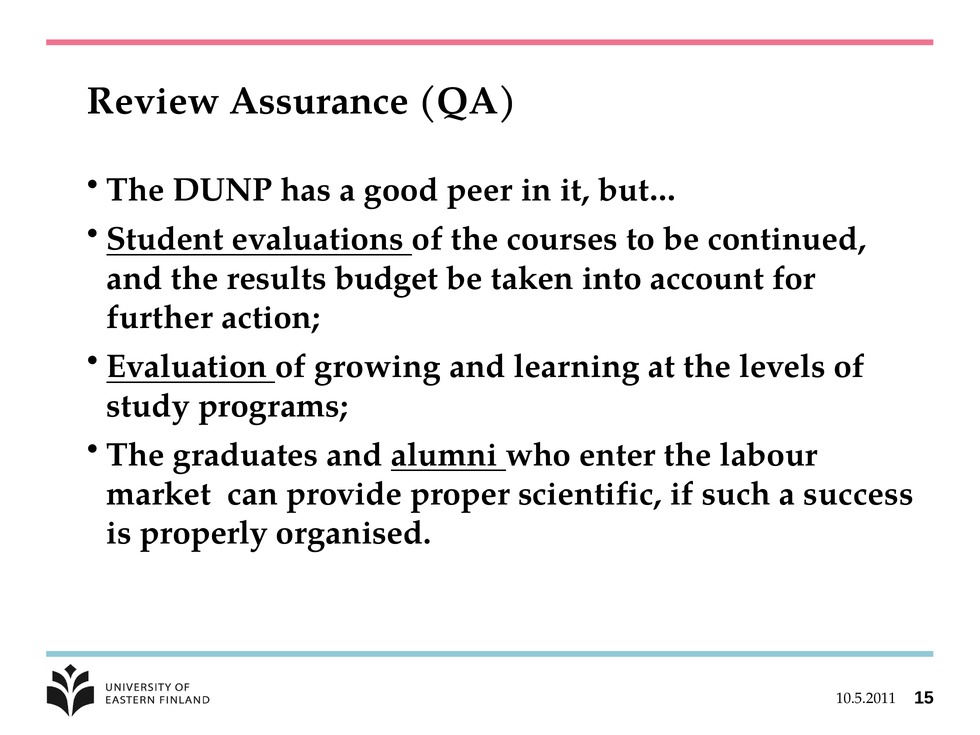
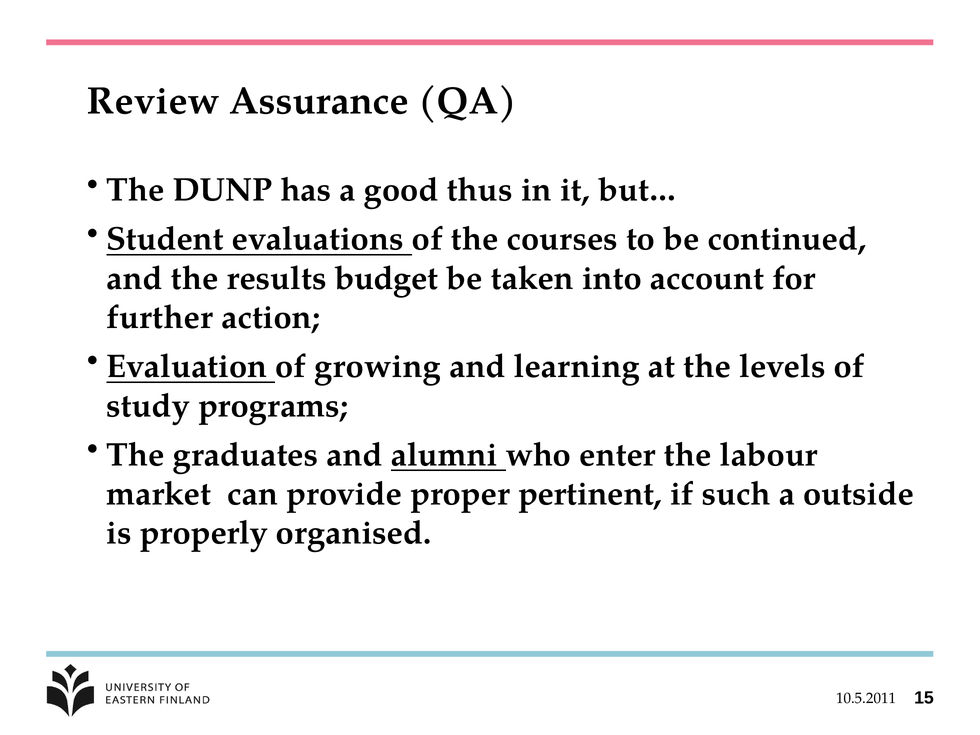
peer: peer -> thus
scientific: scientific -> pertinent
success: success -> outside
